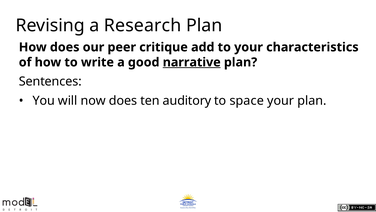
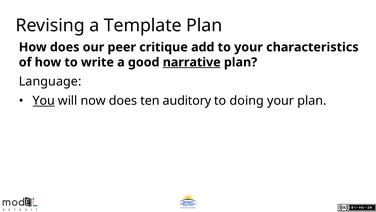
Research: Research -> Template
Sentences: Sentences -> Language
You underline: none -> present
space: space -> doing
